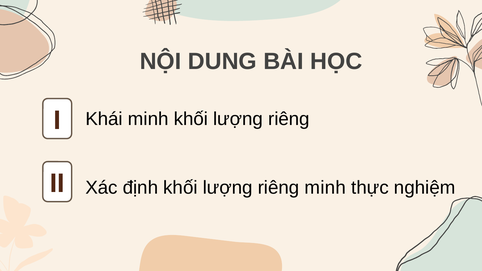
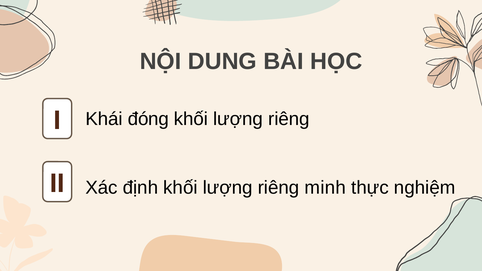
Khái minh: minh -> đóng
